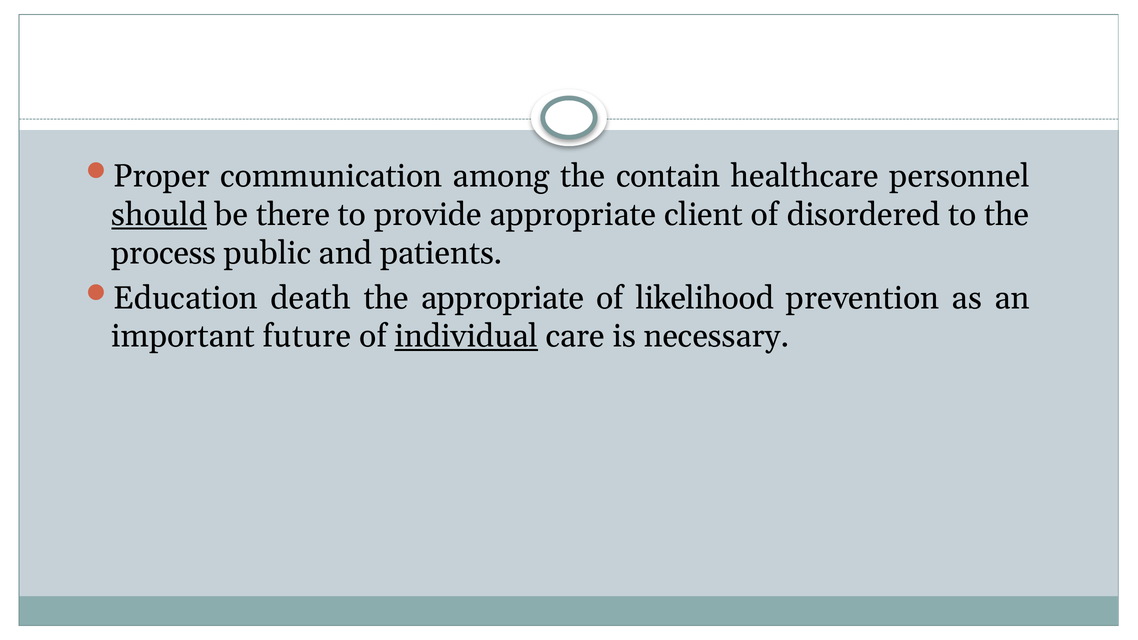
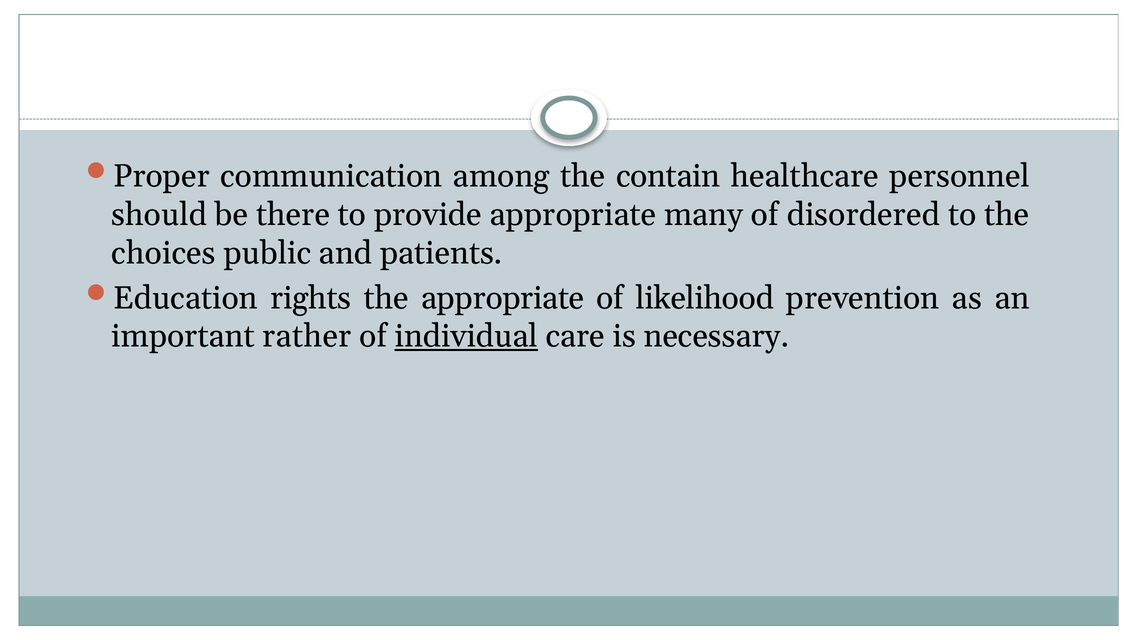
should underline: present -> none
client: client -> many
process: process -> choices
death: death -> rights
future: future -> rather
